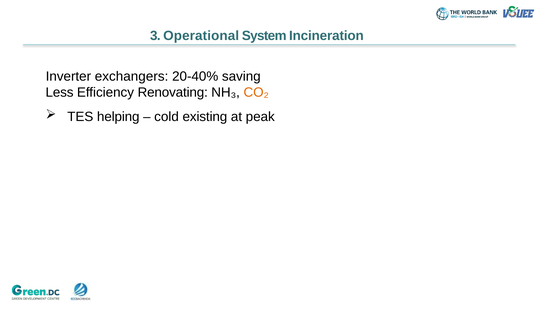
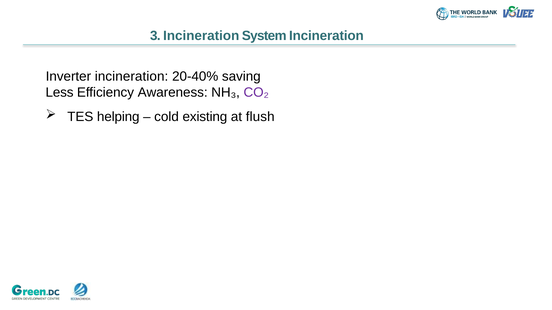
3 Operational: Operational -> Incineration
Inverter exchangers: exchangers -> incineration
Renovating: Renovating -> Awareness
CO₂ colour: orange -> purple
peak: peak -> flush
